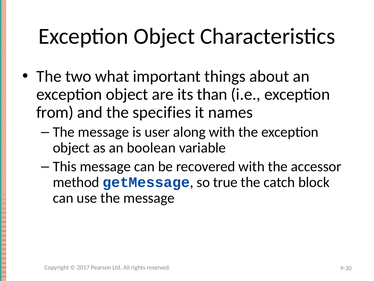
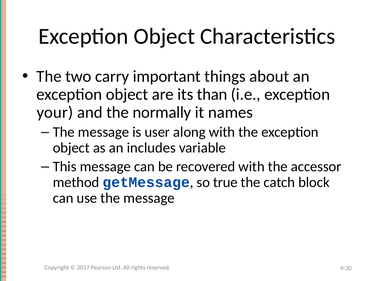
what: what -> carry
from: from -> your
specifies: specifies -> normally
boolean: boolean -> includes
